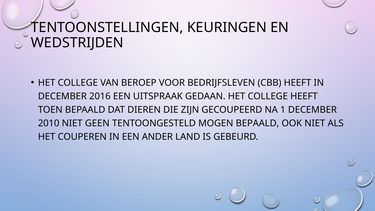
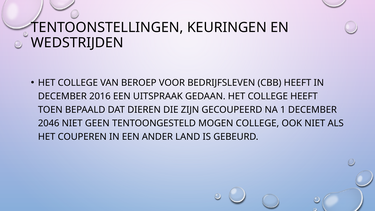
2010: 2010 -> 2046
MOGEN BEPAALD: BEPAALD -> COLLEGE
